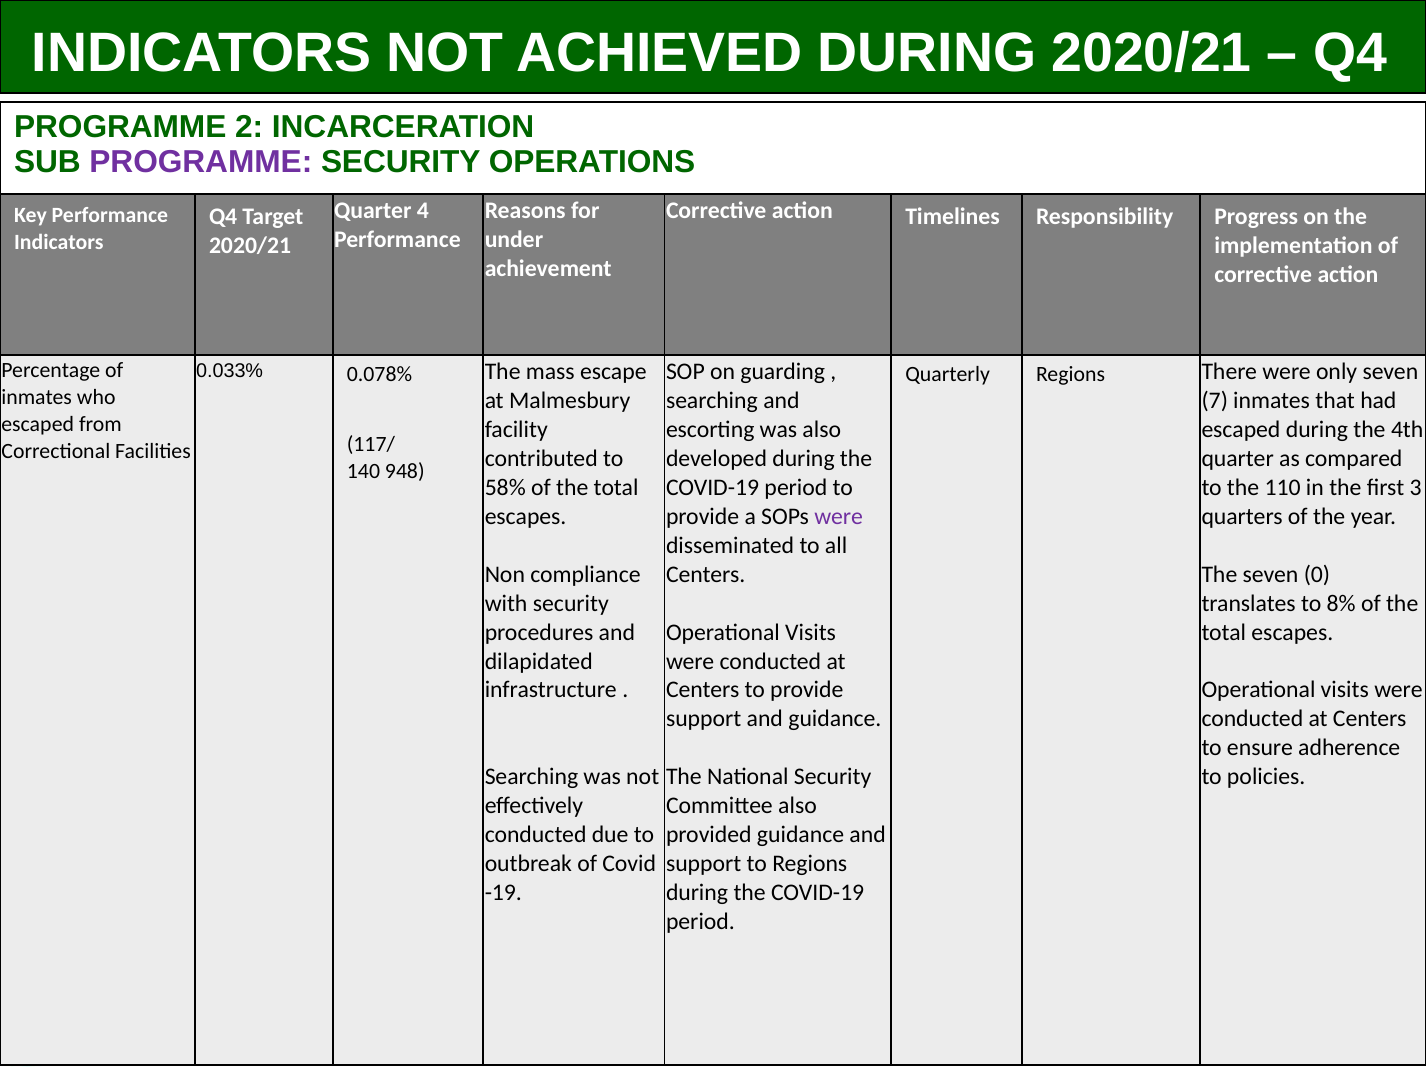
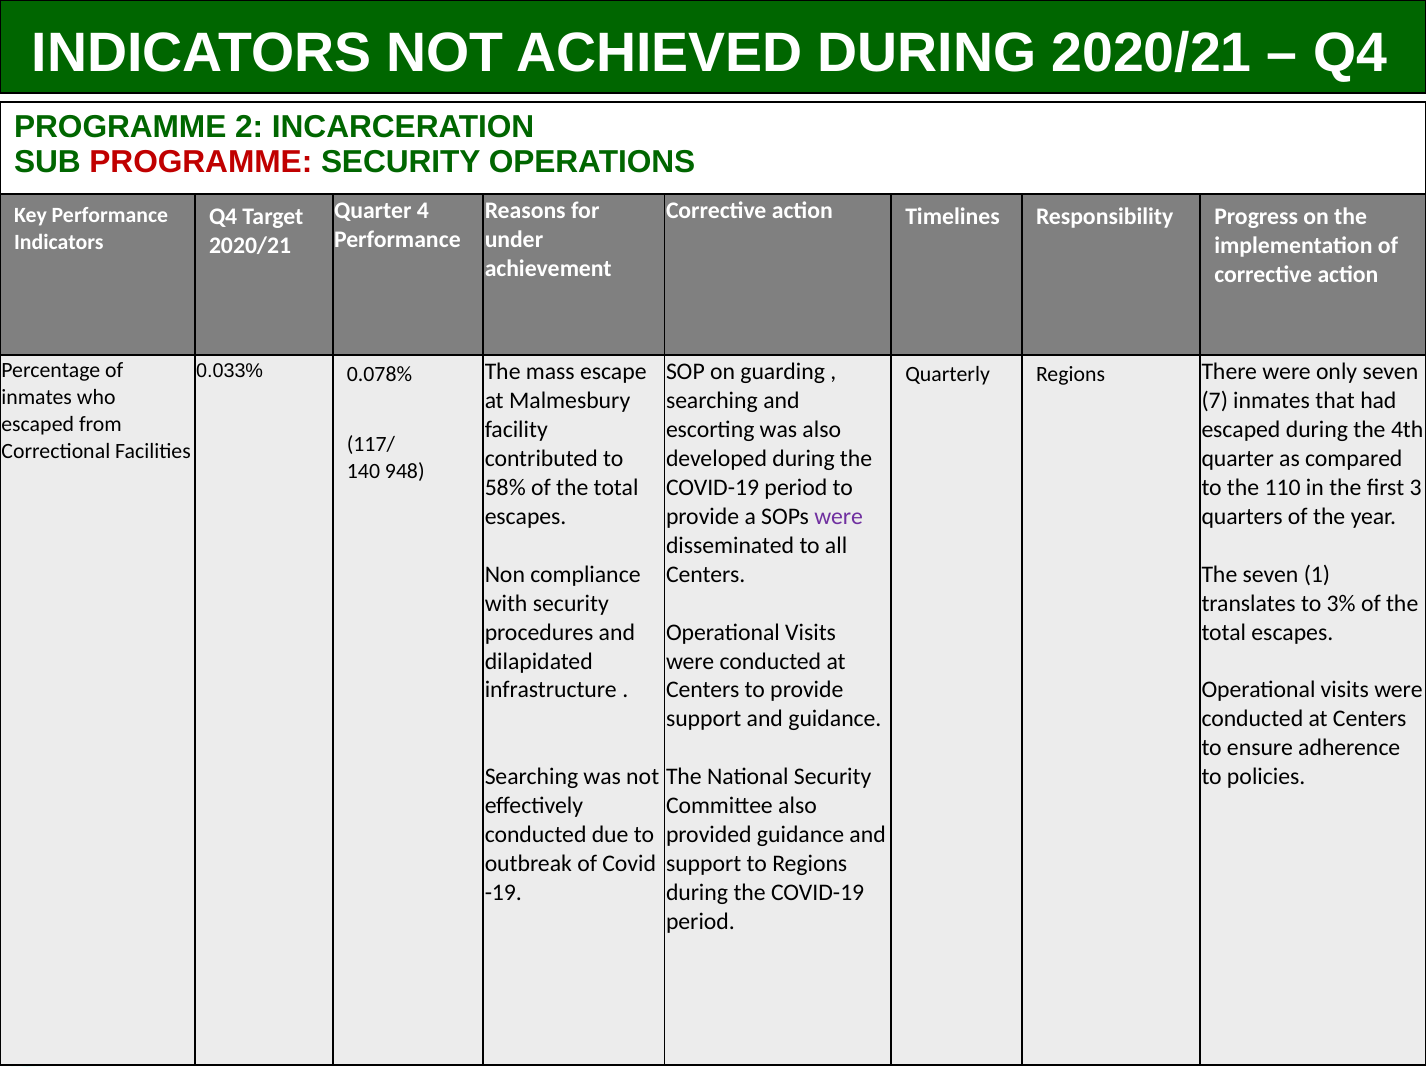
PROGRAMME at (201, 162) colour: purple -> red
0: 0 -> 1
8%: 8% -> 3%
